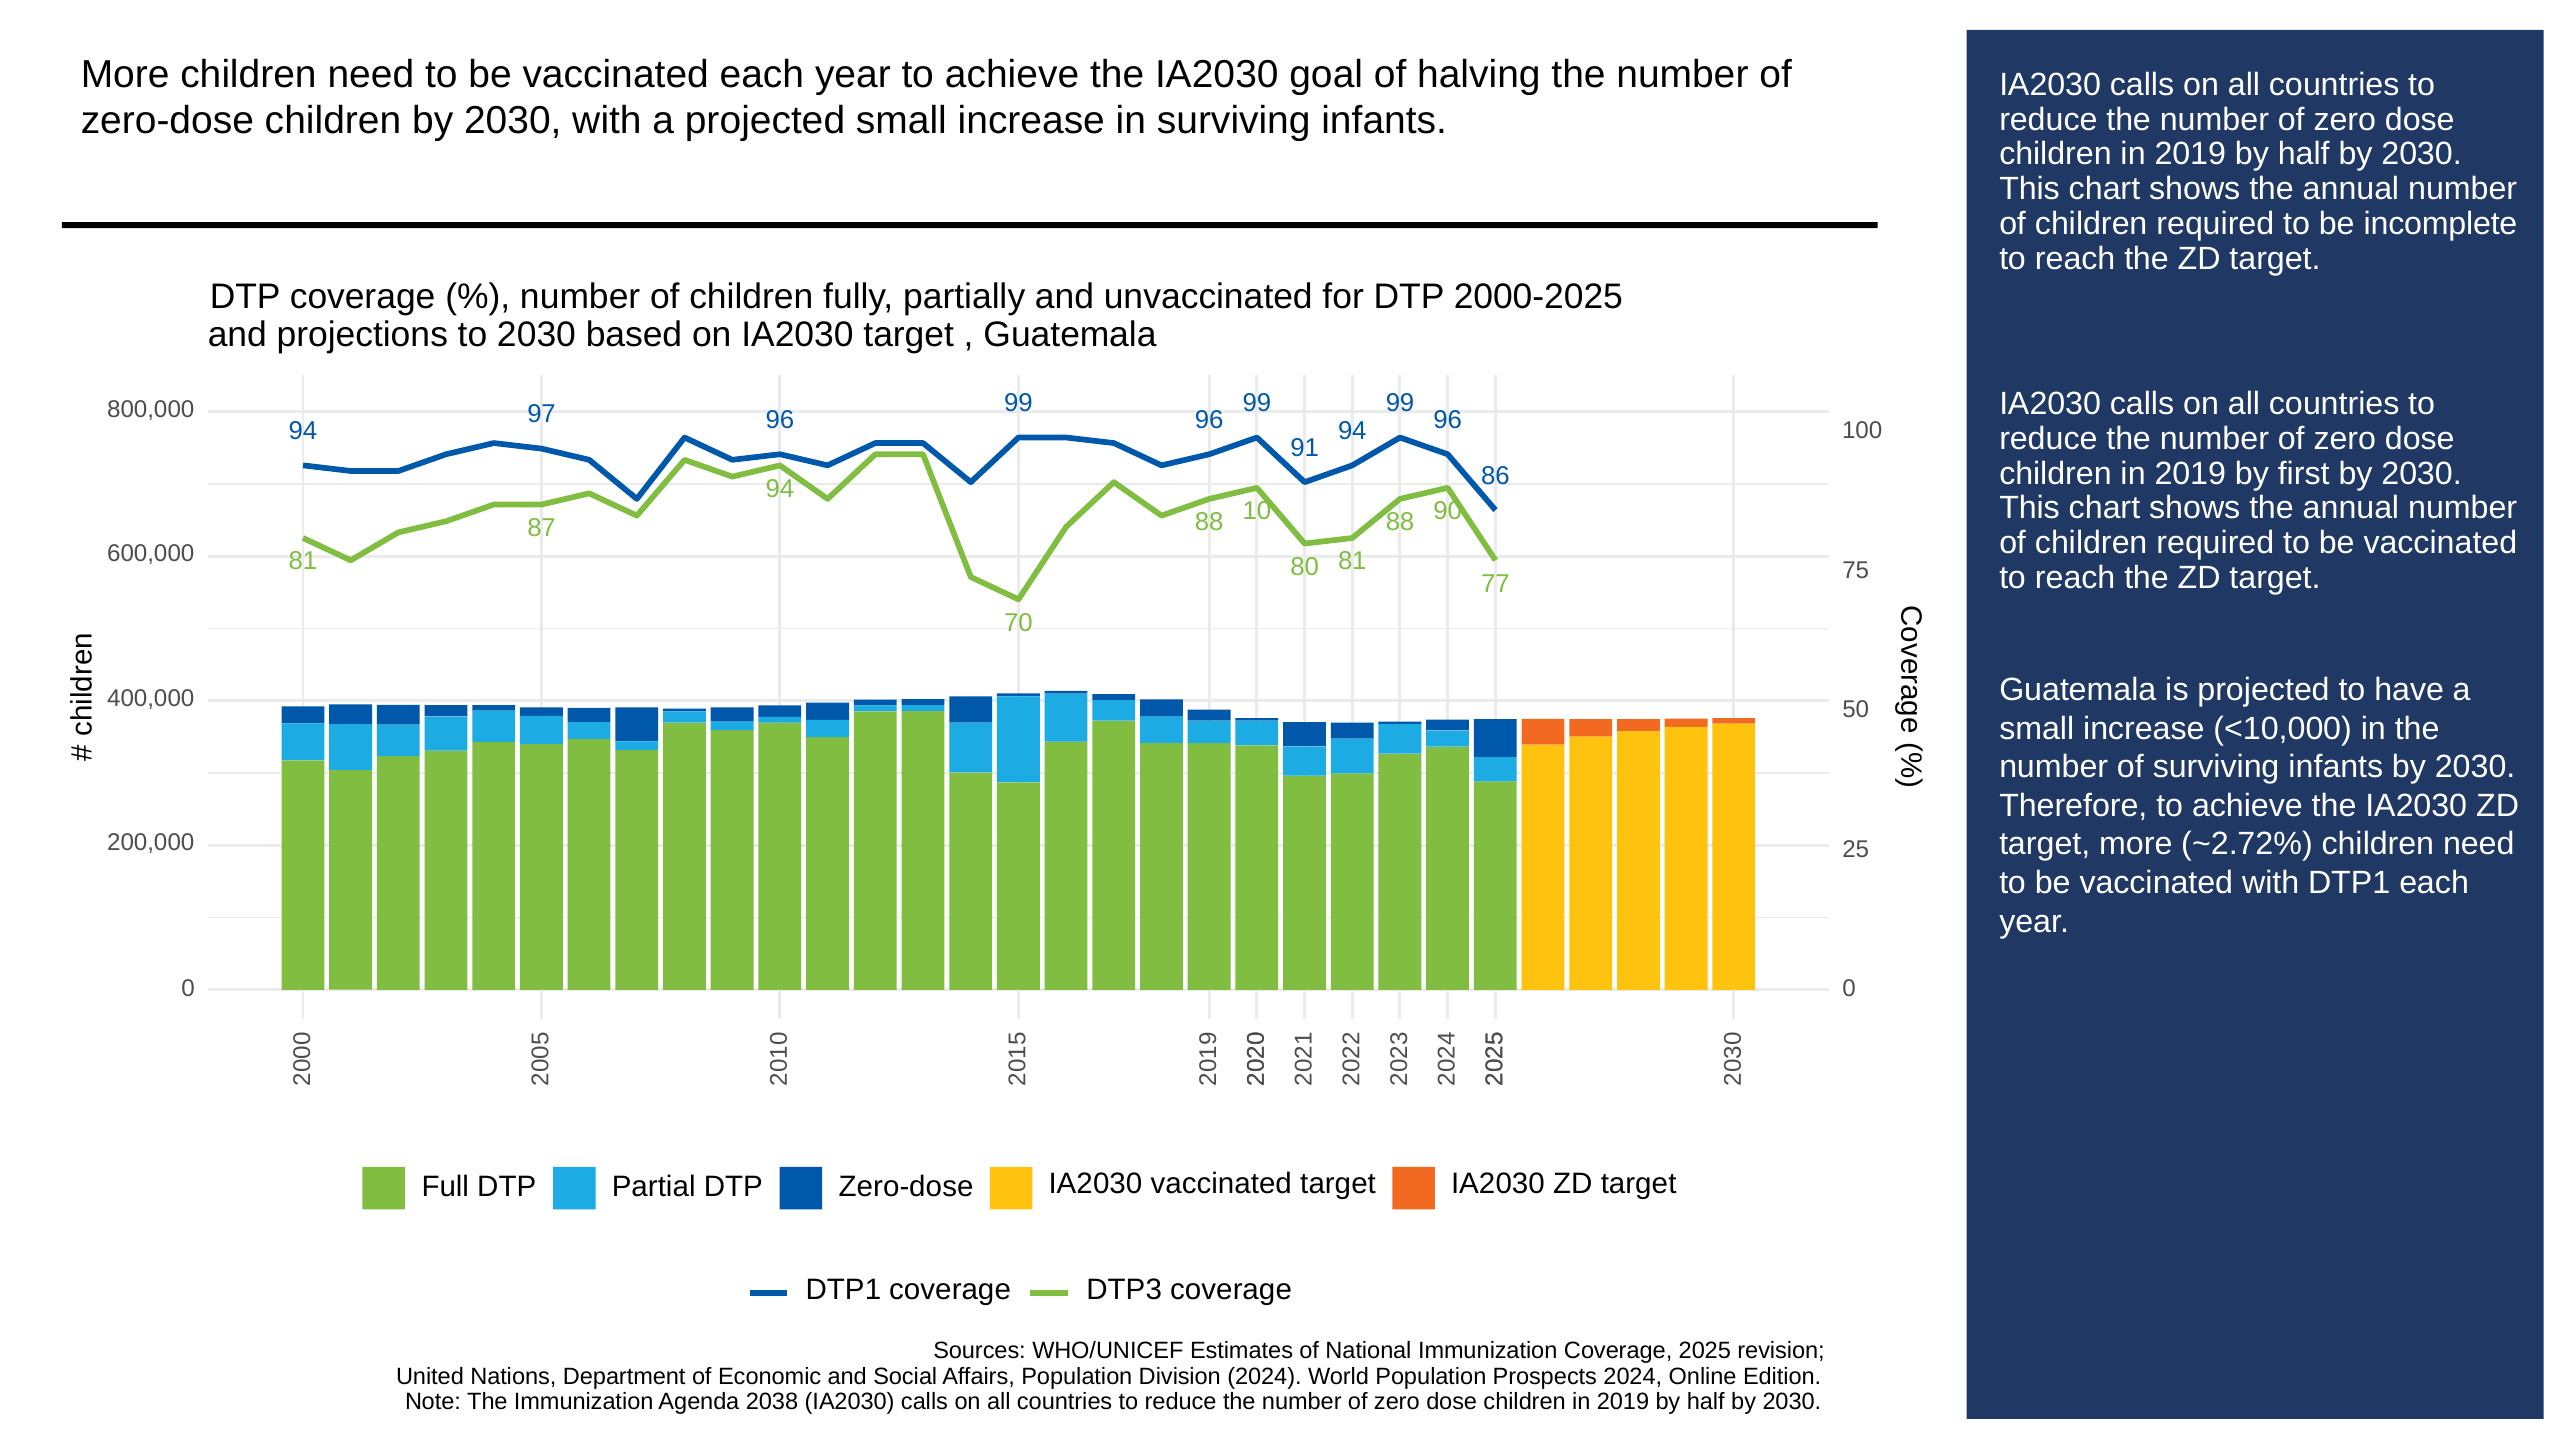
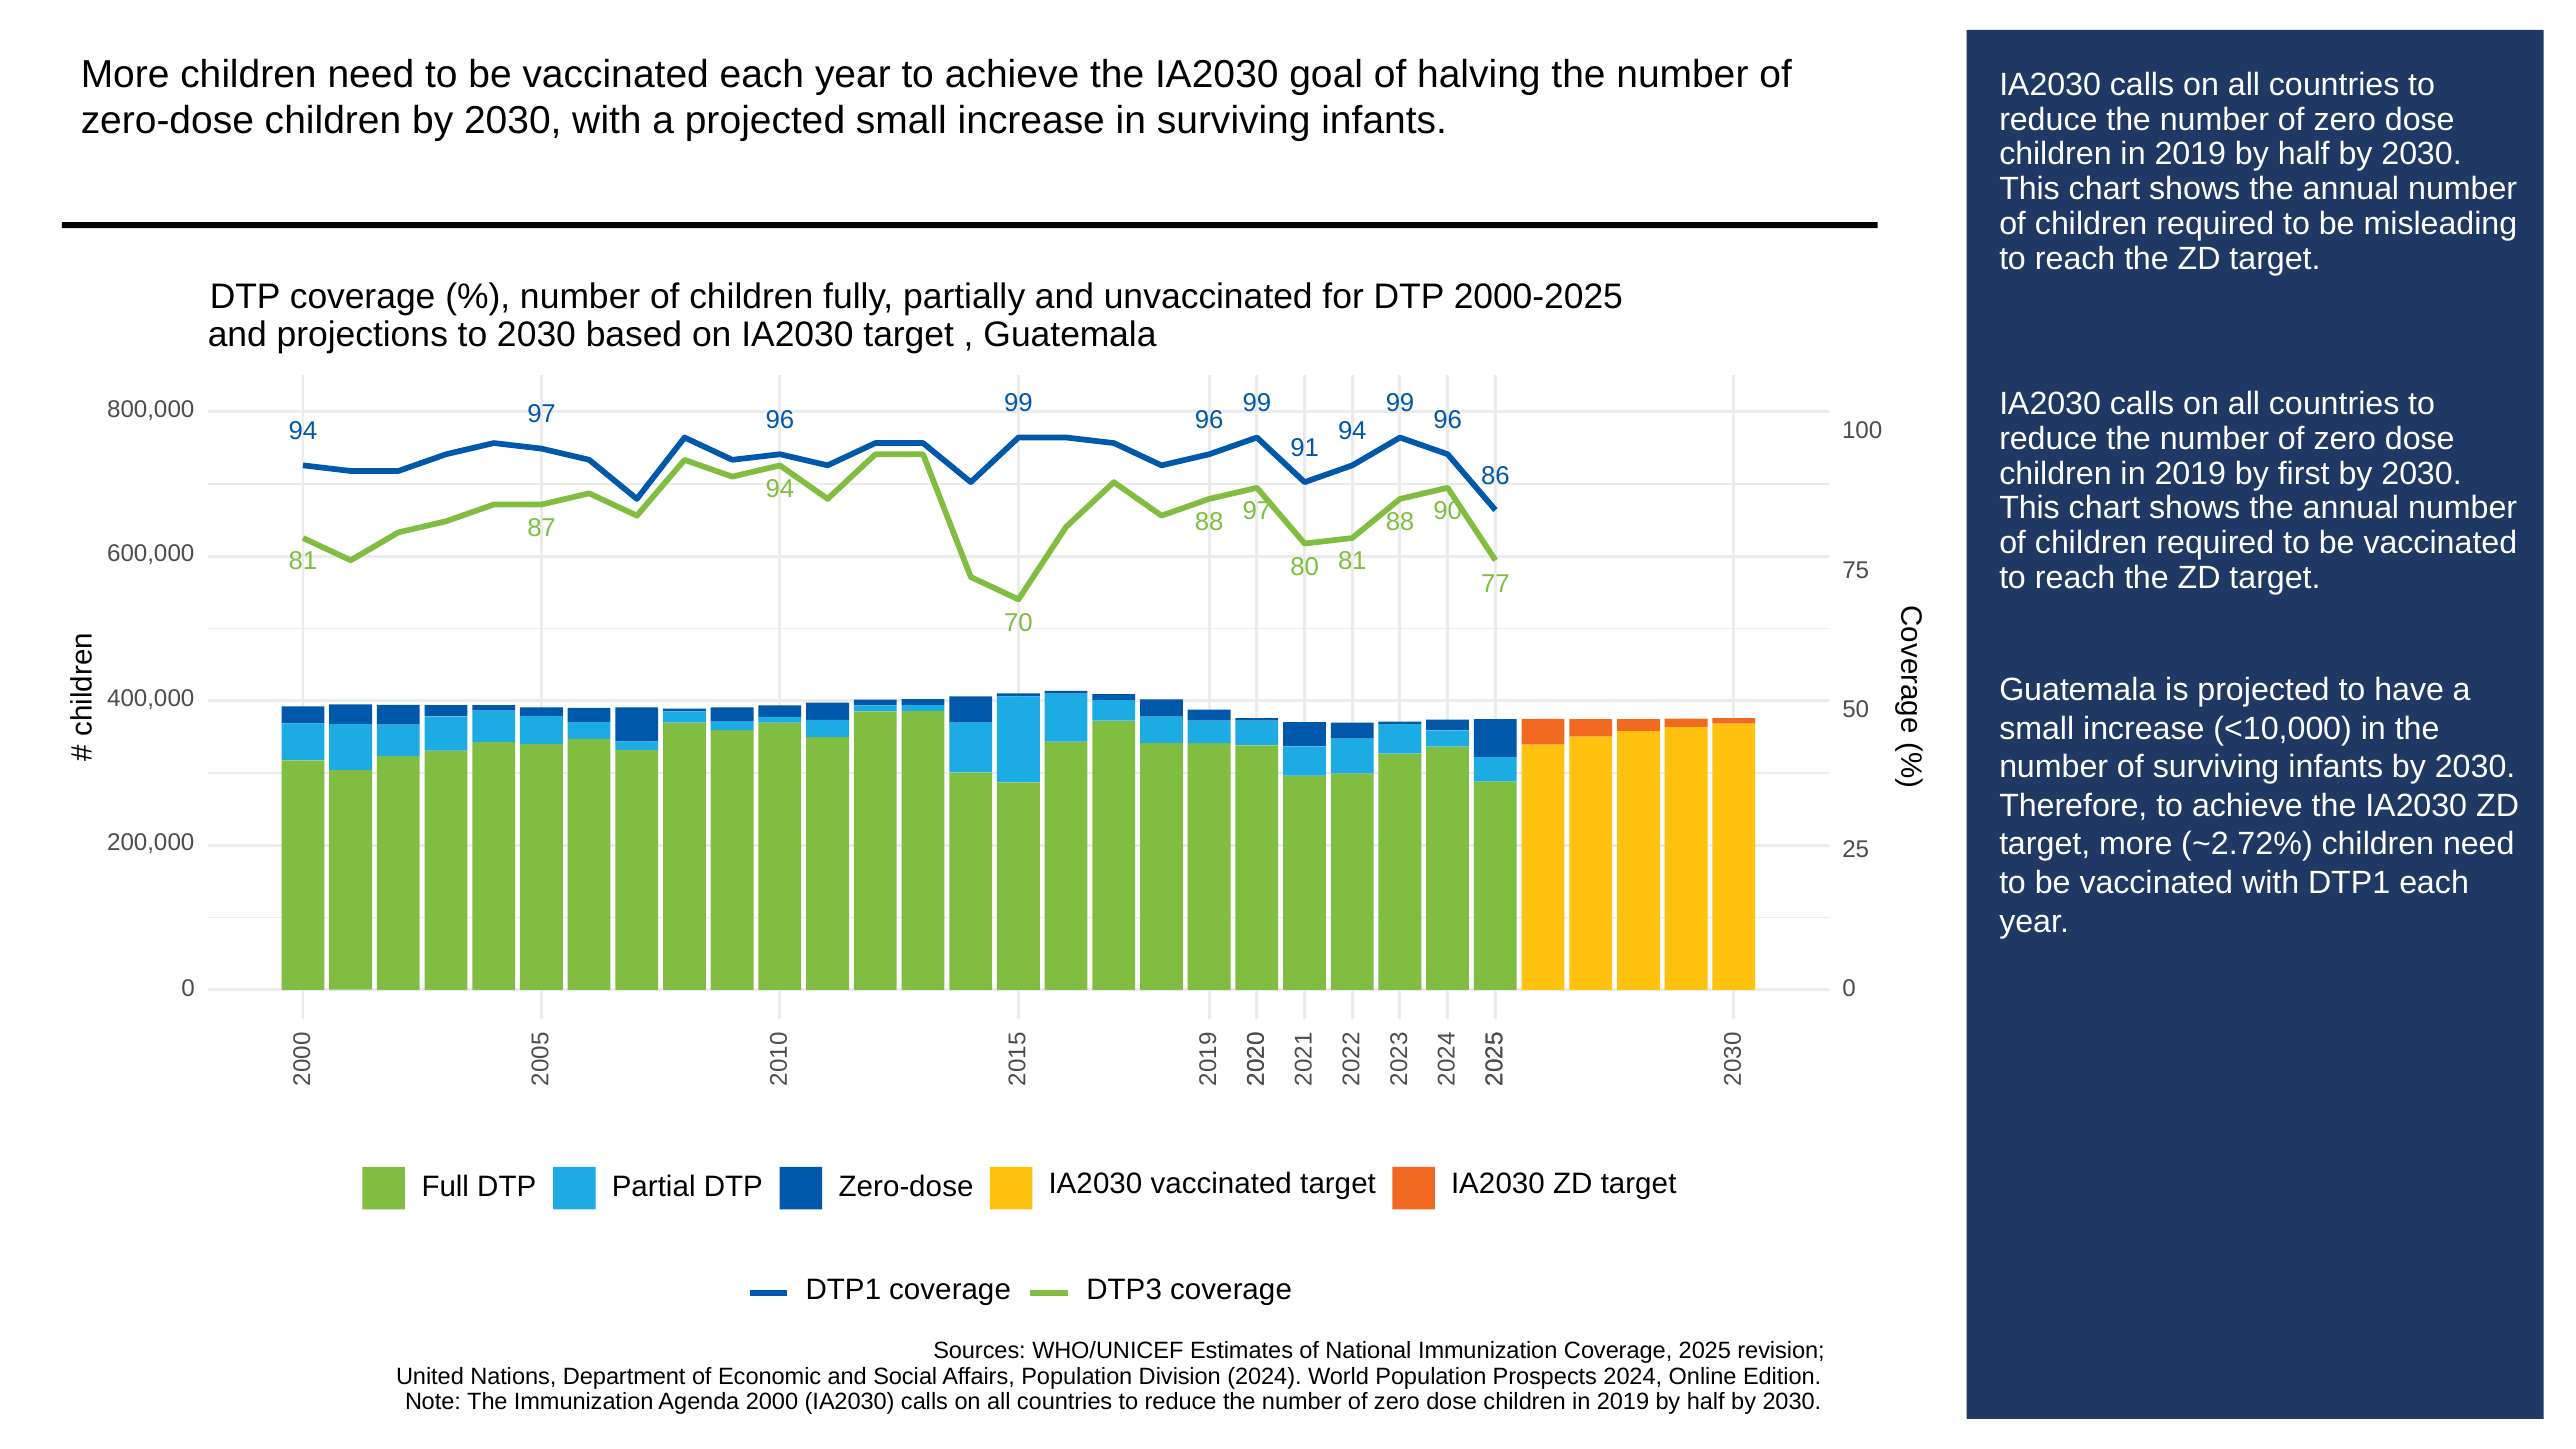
incomplete: incomplete -> misleading
88 10: 10 -> 97
2038: 2038 -> 2000
